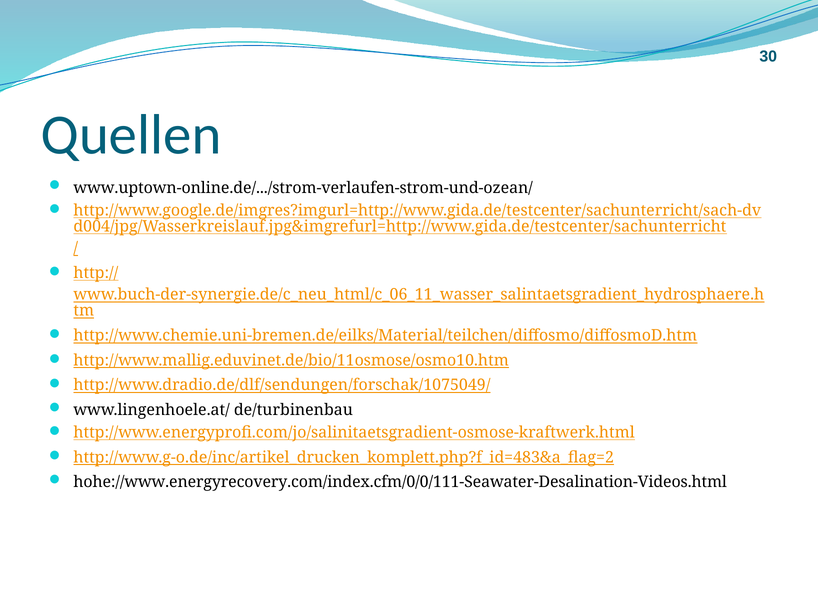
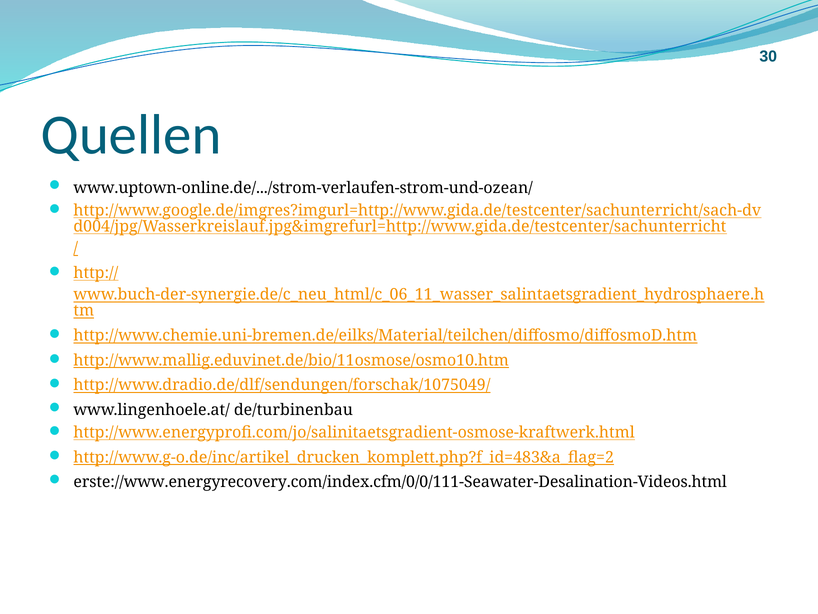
hohe://www.energyrecovery.com/index.cfm/0/0/111-Seawater-Desalination-Videos.html: hohe://www.energyrecovery.com/index.cfm/0/0/111-Seawater-Desalination-Videos.html -> erste://www.energyrecovery.com/index.cfm/0/0/111-Seawater-Desalination-Videos.html
